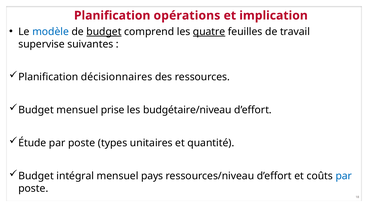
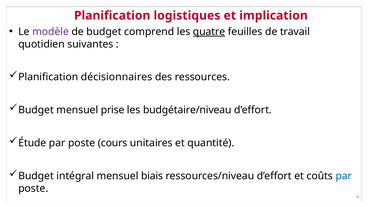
opérations: opérations -> logistiques
modèle colour: blue -> purple
budget at (104, 32) underline: present -> none
supervise: supervise -> quotidien
types: types -> cours
pays: pays -> biais
